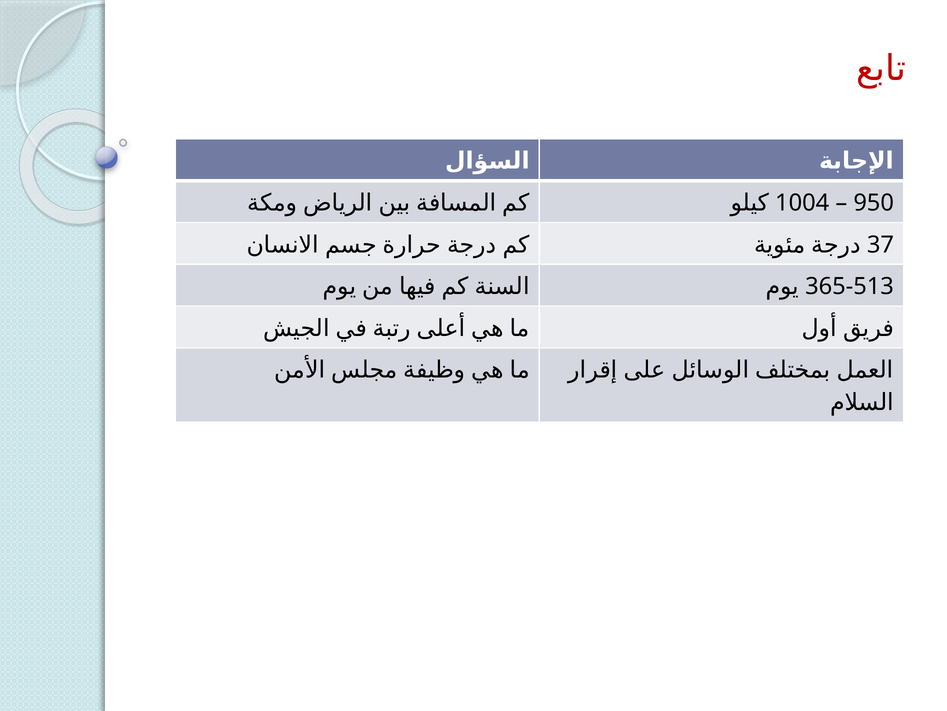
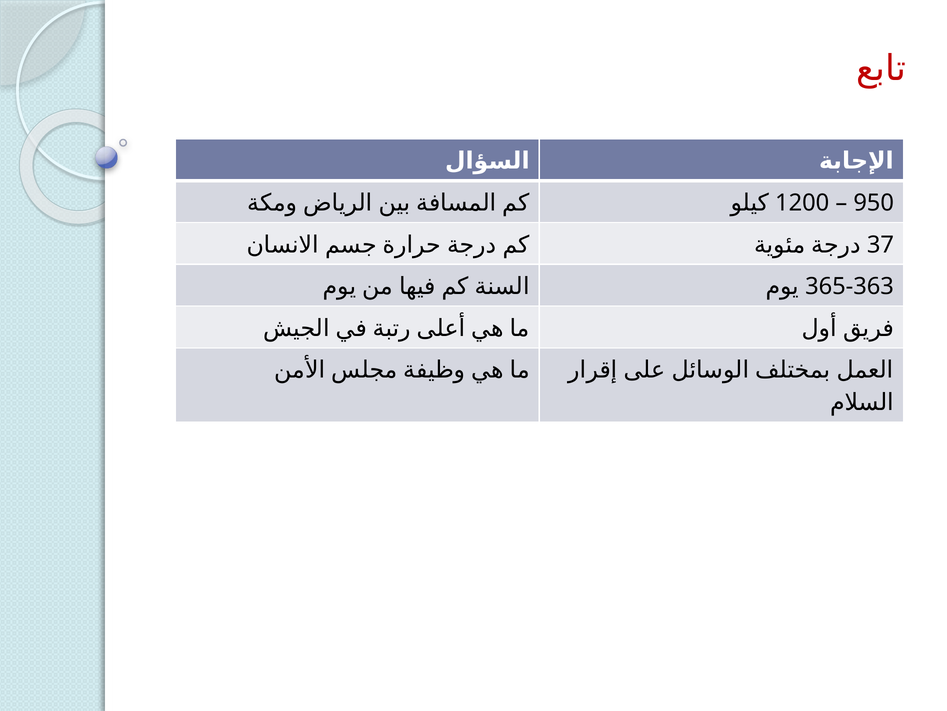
1004: 1004 -> 1200
365-513: 365-513 -> 365-363
